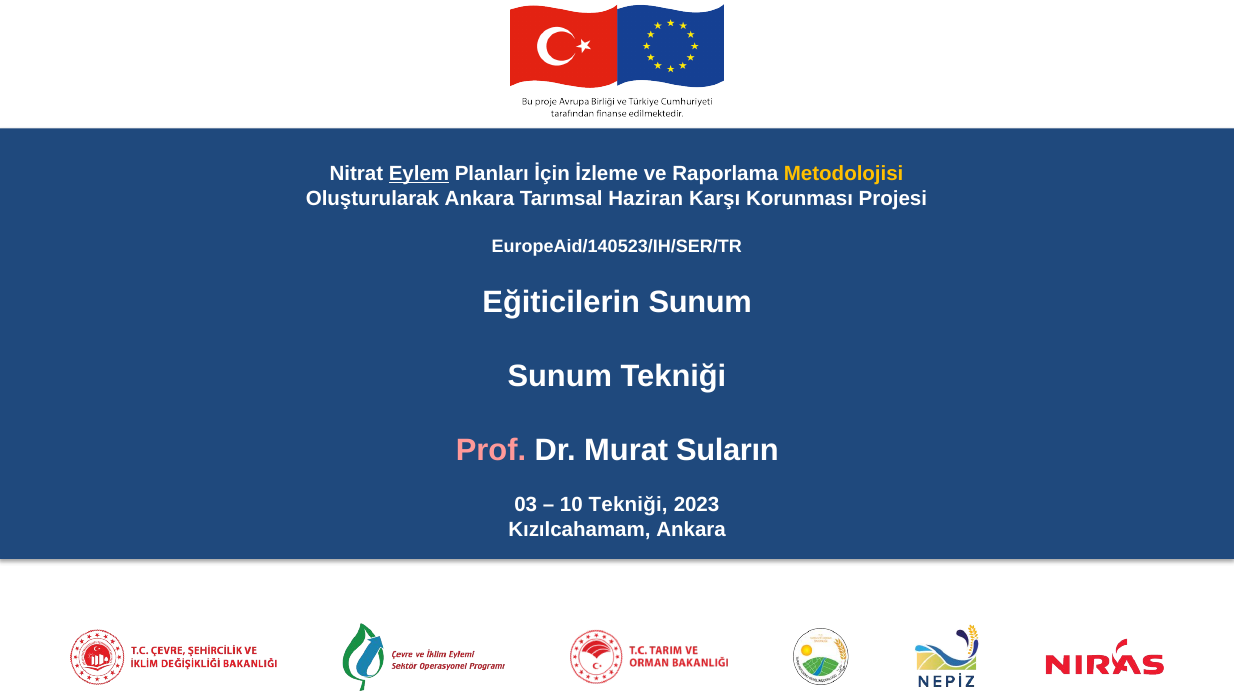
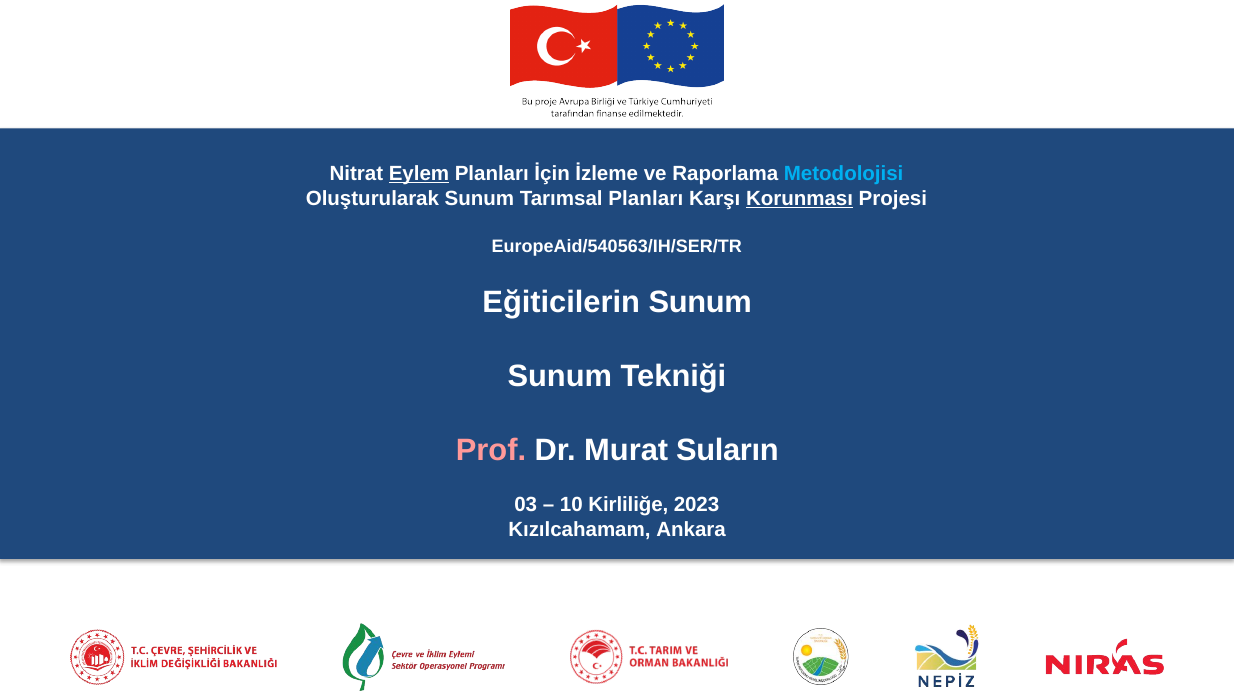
Metodolojisi at (844, 174) colour: yellow -> light blue
Oluşturularak Ankara: Ankara -> Sunum
Tarımsal Haziran: Haziran -> Planları
Korunması at (800, 199) underline: none -> present
EuropeAid/140523/IH/SER/TR: EuropeAid/140523/IH/SER/TR -> EuropeAid/540563/IH/SER/TR
10 Tekniği: Tekniği -> Kirliliğe
